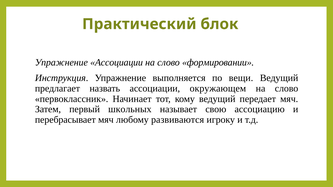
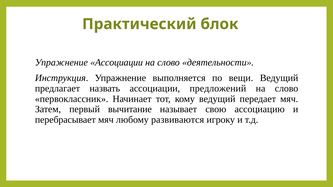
формировании: формировании -> деятельности
окружающем: окружающем -> предложений
школьных: школьных -> вычитание
